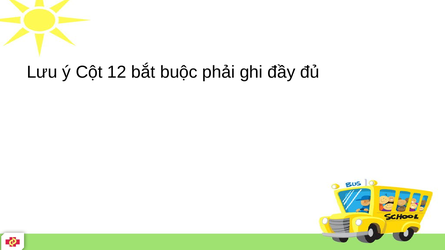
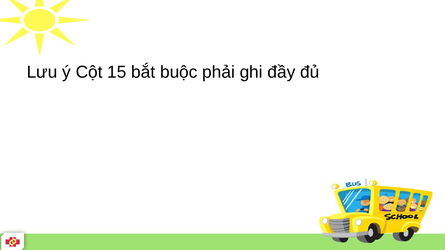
12: 12 -> 15
